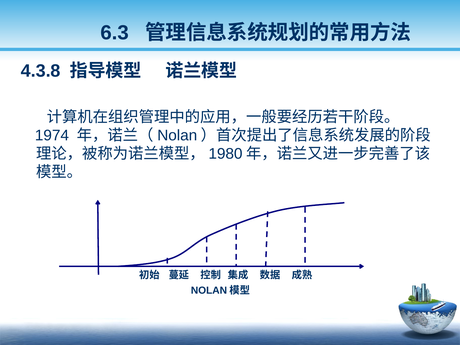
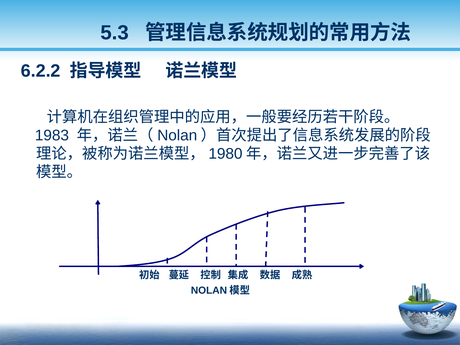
6.3: 6.3 -> 5.3
4.3.8: 4.3.8 -> 6.2.2
1974: 1974 -> 1983
